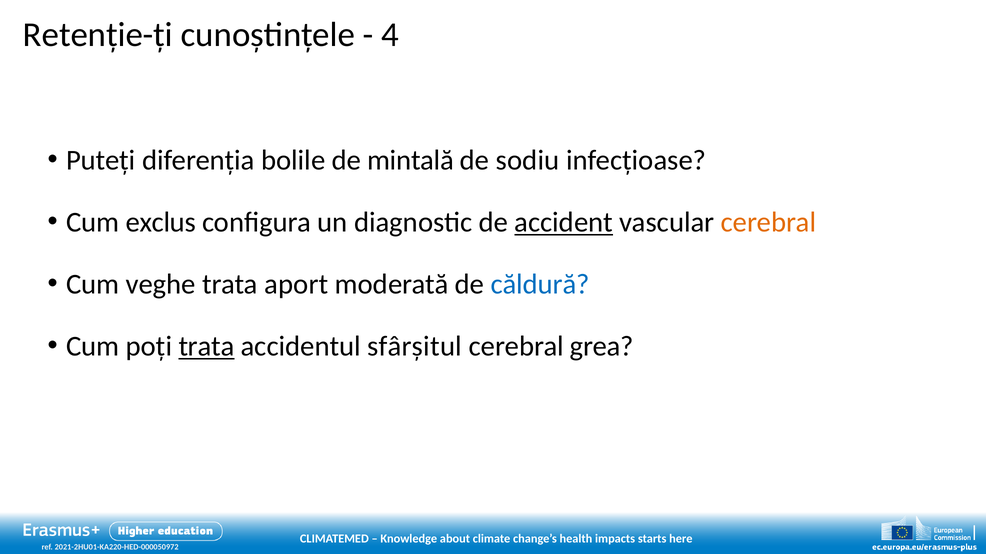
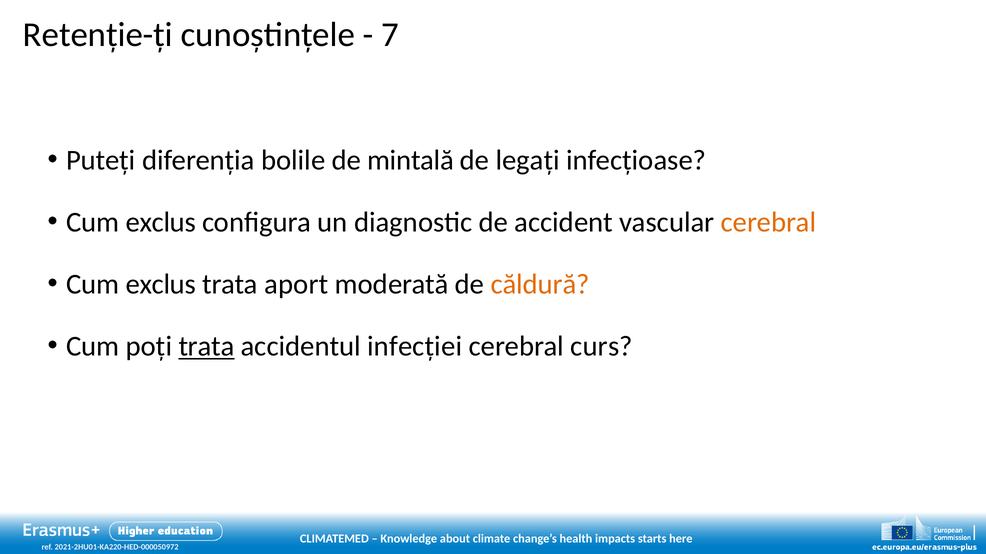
4: 4 -> 7
sodiu: sodiu -> legați
accident underline: present -> none
veghe at (161, 285): veghe -> exclus
căldură colour: blue -> orange
sfârșitul: sfârșitul -> infecției
grea: grea -> curs
